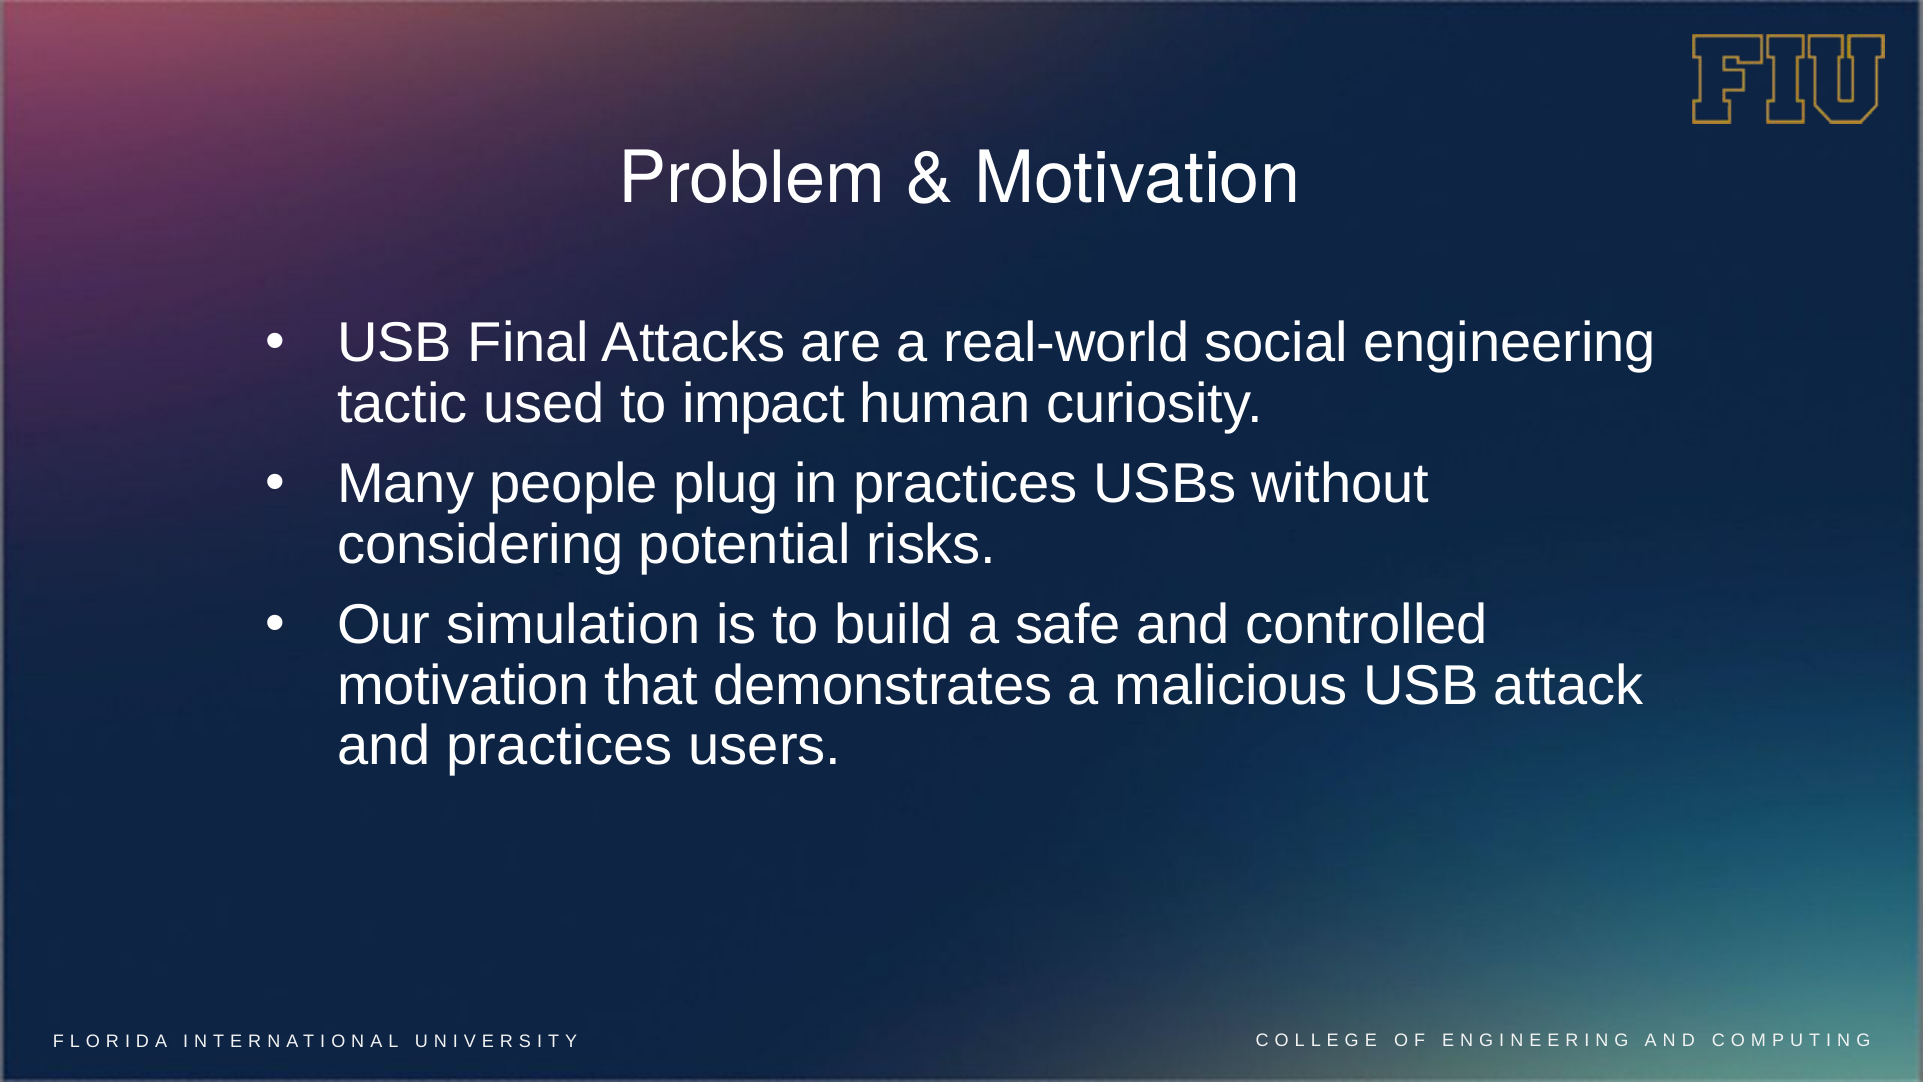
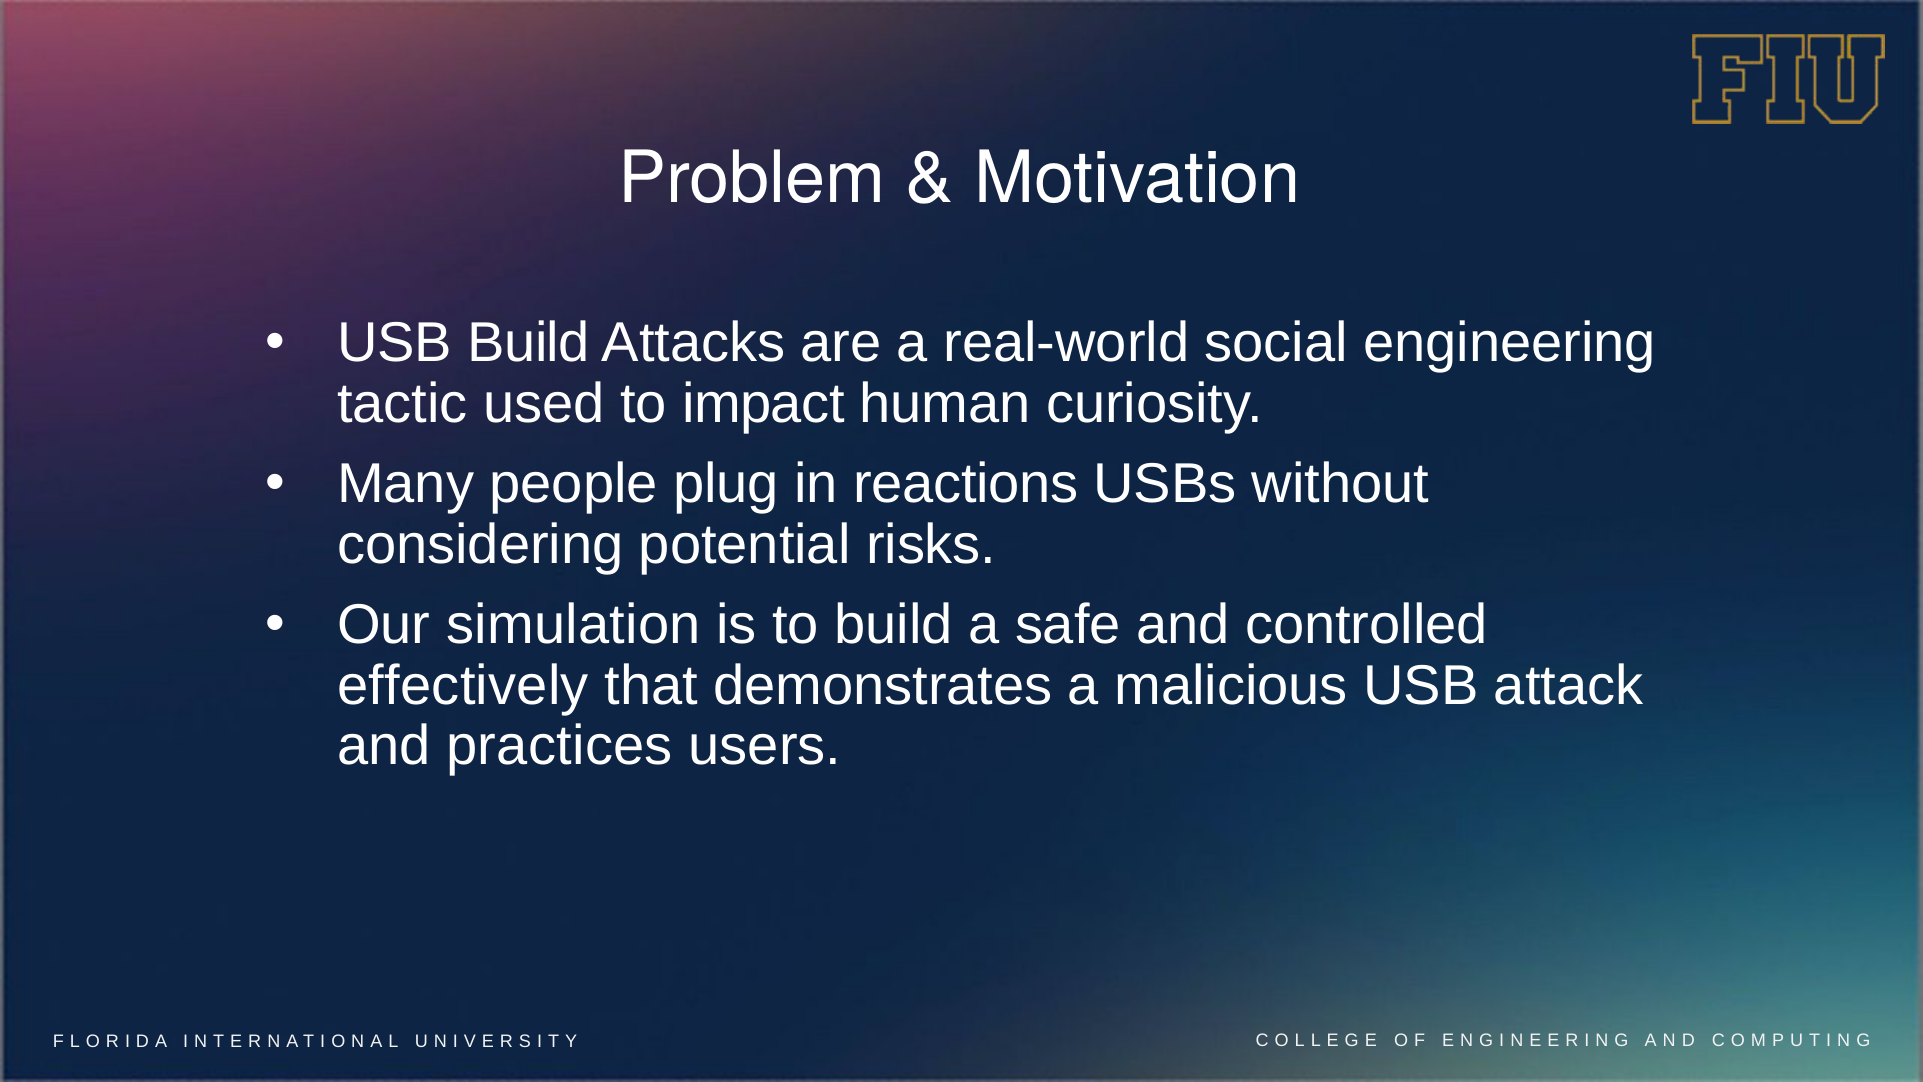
USB Final: Final -> Build
in practices: practices -> reactions
motivation at (463, 686): motivation -> effectively
